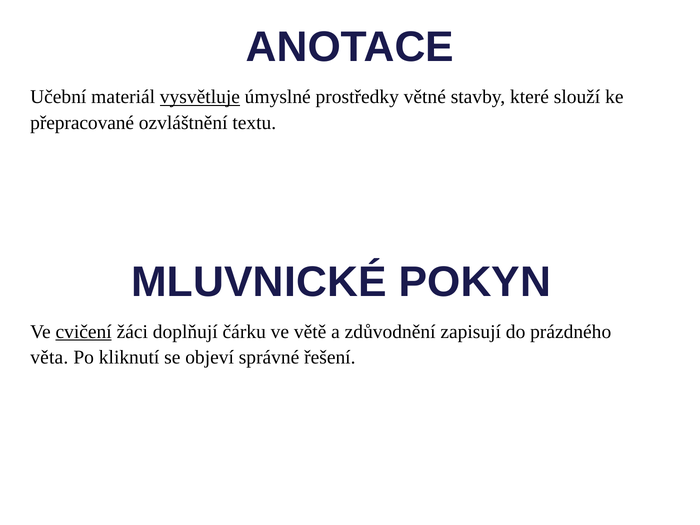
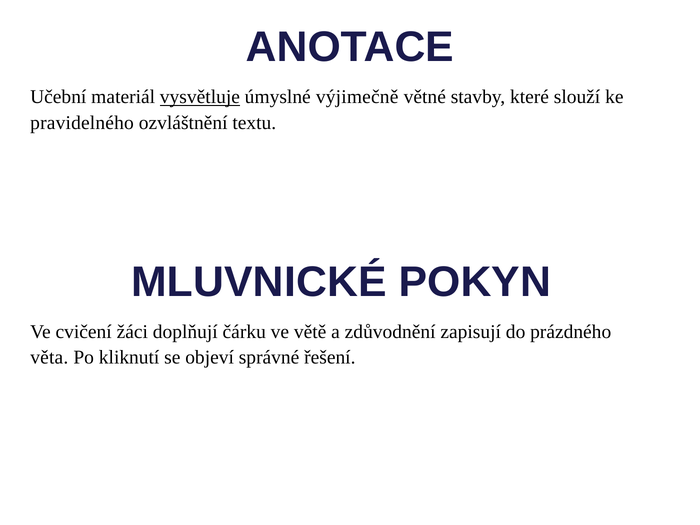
prostředky: prostředky -> výjimečně
přepracované: přepracované -> pravidelného
cvičení underline: present -> none
